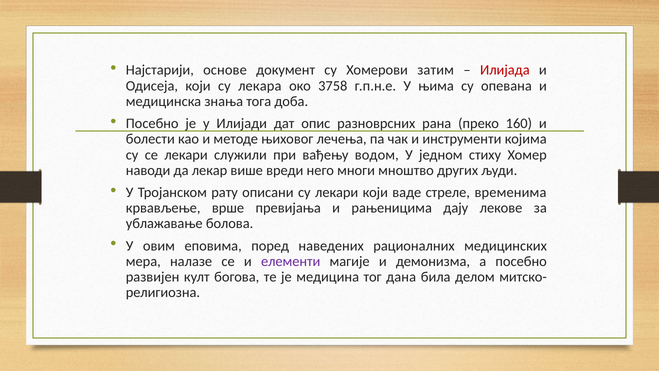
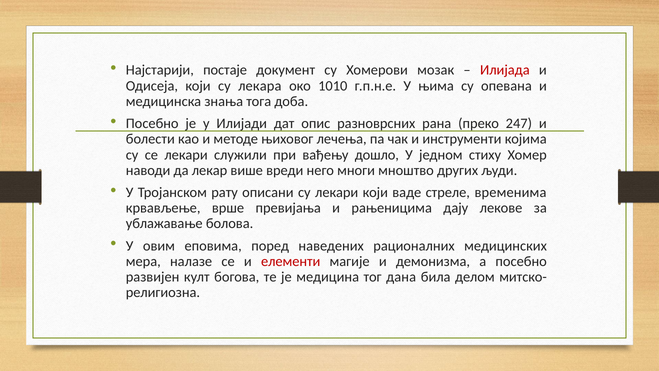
основе: основе -> постаје
затим: затим -> мозак
3758: 3758 -> 1010
160: 160 -> 247
водом: водом -> дошло
елементи colour: purple -> red
